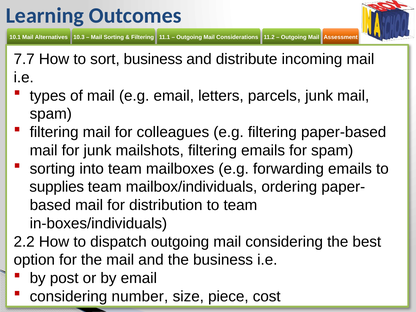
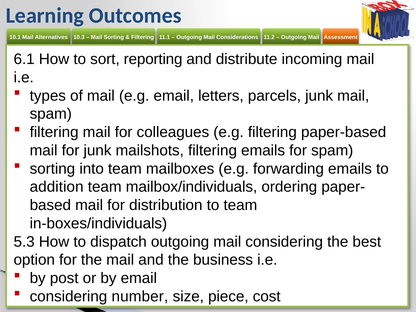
7.7: 7.7 -> 6.1
sort business: business -> reporting
supplies: supplies -> addition
2.2: 2.2 -> 5.3
